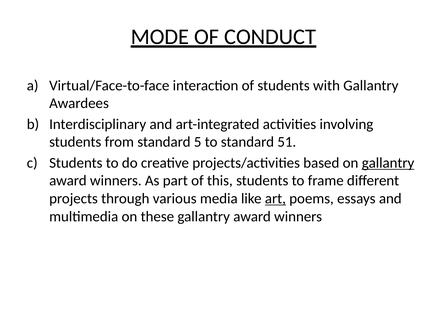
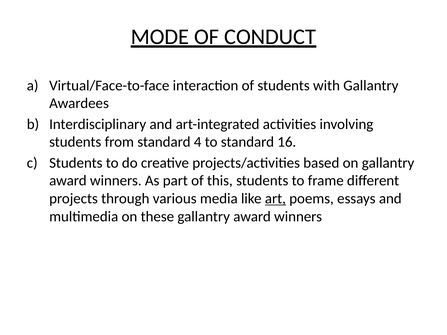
5: 5 -> 4
51: 51 -> 16
gallantry at (388, 163) underline: present -> none
